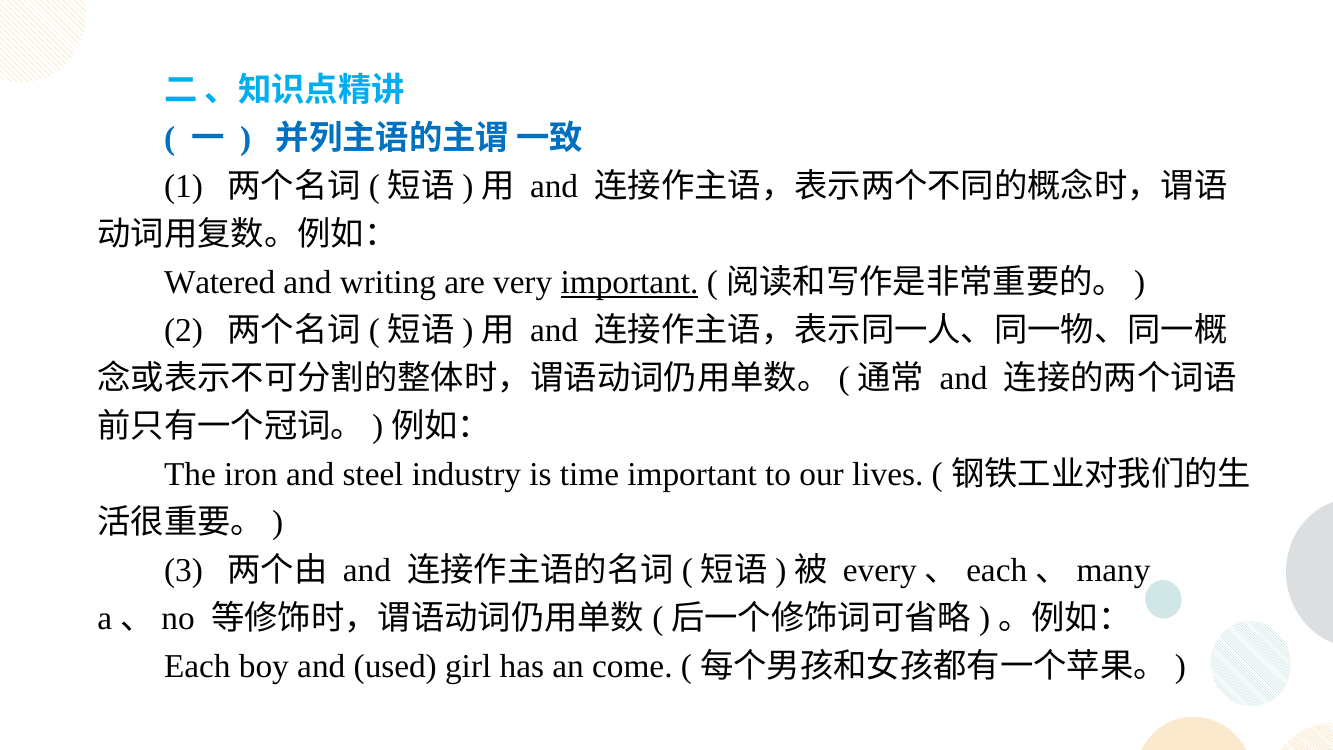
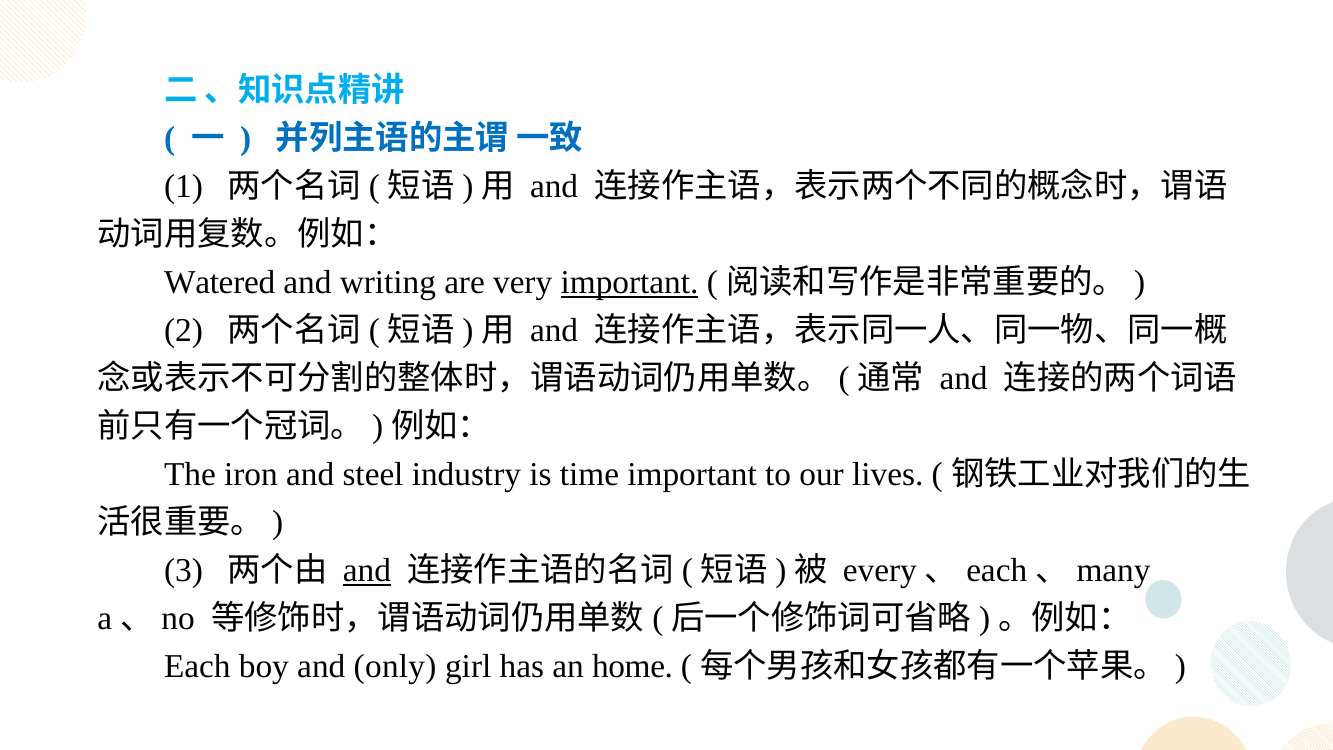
and at (367, 570) underline: none -> present
used: used -> only
come: come -> home
